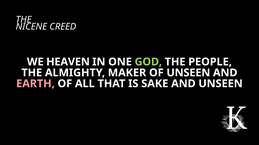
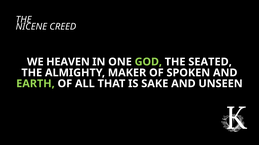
PEOPLE: PEOPLE -> SEATED
OF UNSEEN: UNSEEN -> SPOKEN
EARTH colour: pink -> light green
